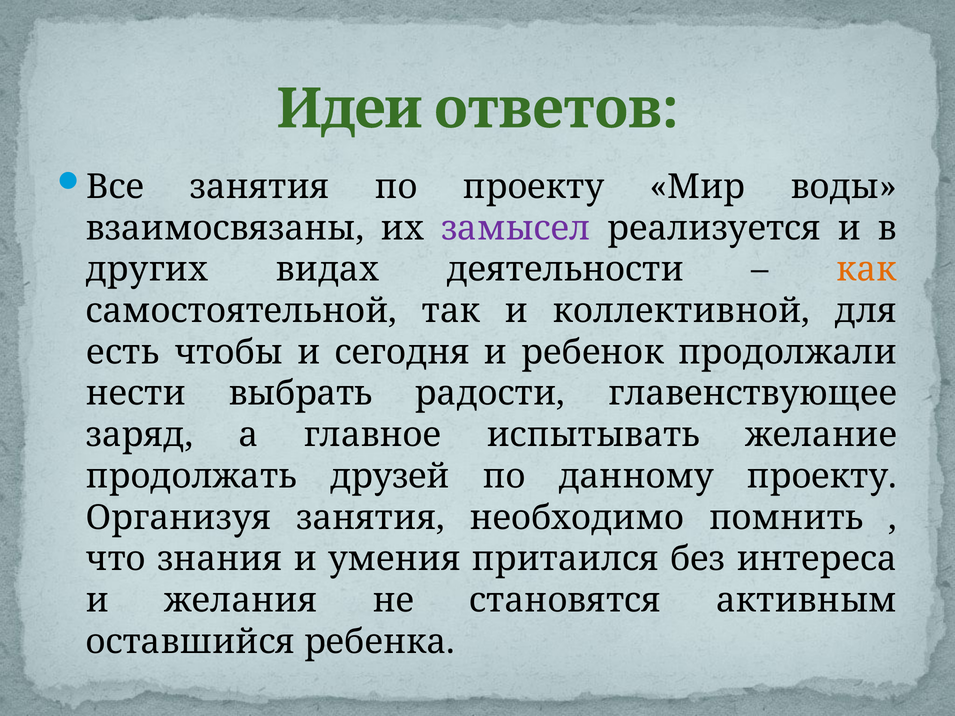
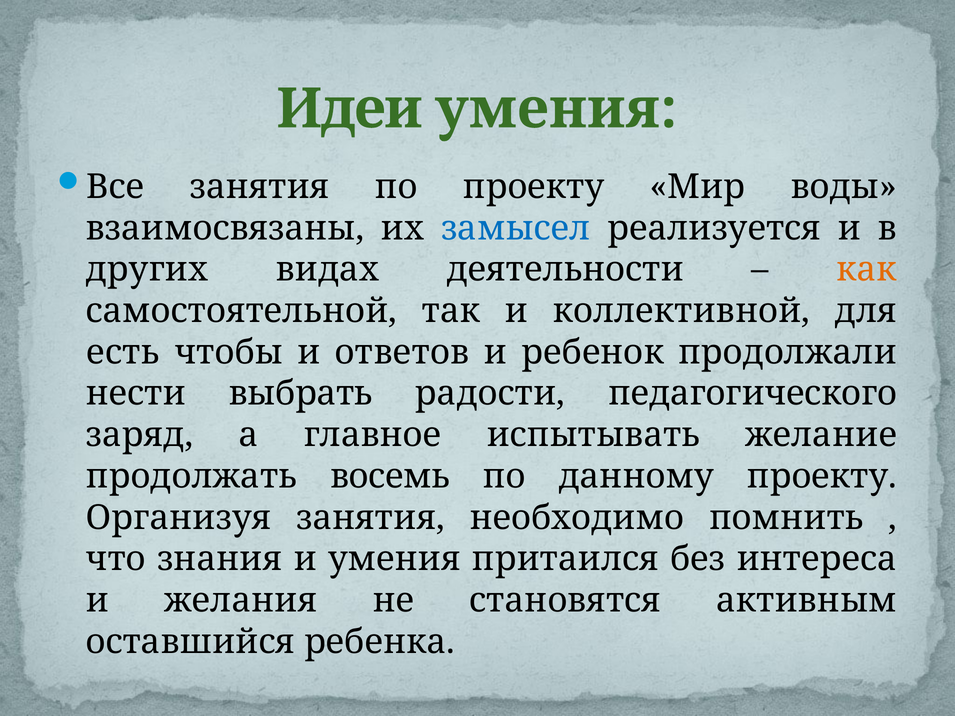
Идеи ответов: ответов -> умения
замысел colour: purple -> blue
сегодня: сегодня -> ответов
главенствующее: главенствующее -> педагогического
друзей: друзей -> восемь
